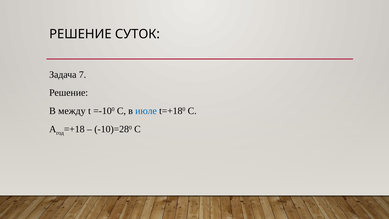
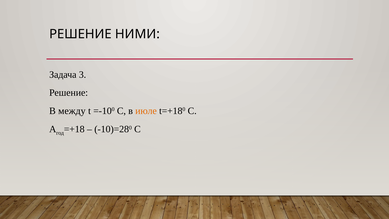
СУТОК: СУТОК -> НИМИ
7: 7 -> 3
июле colour: blue -> orange
